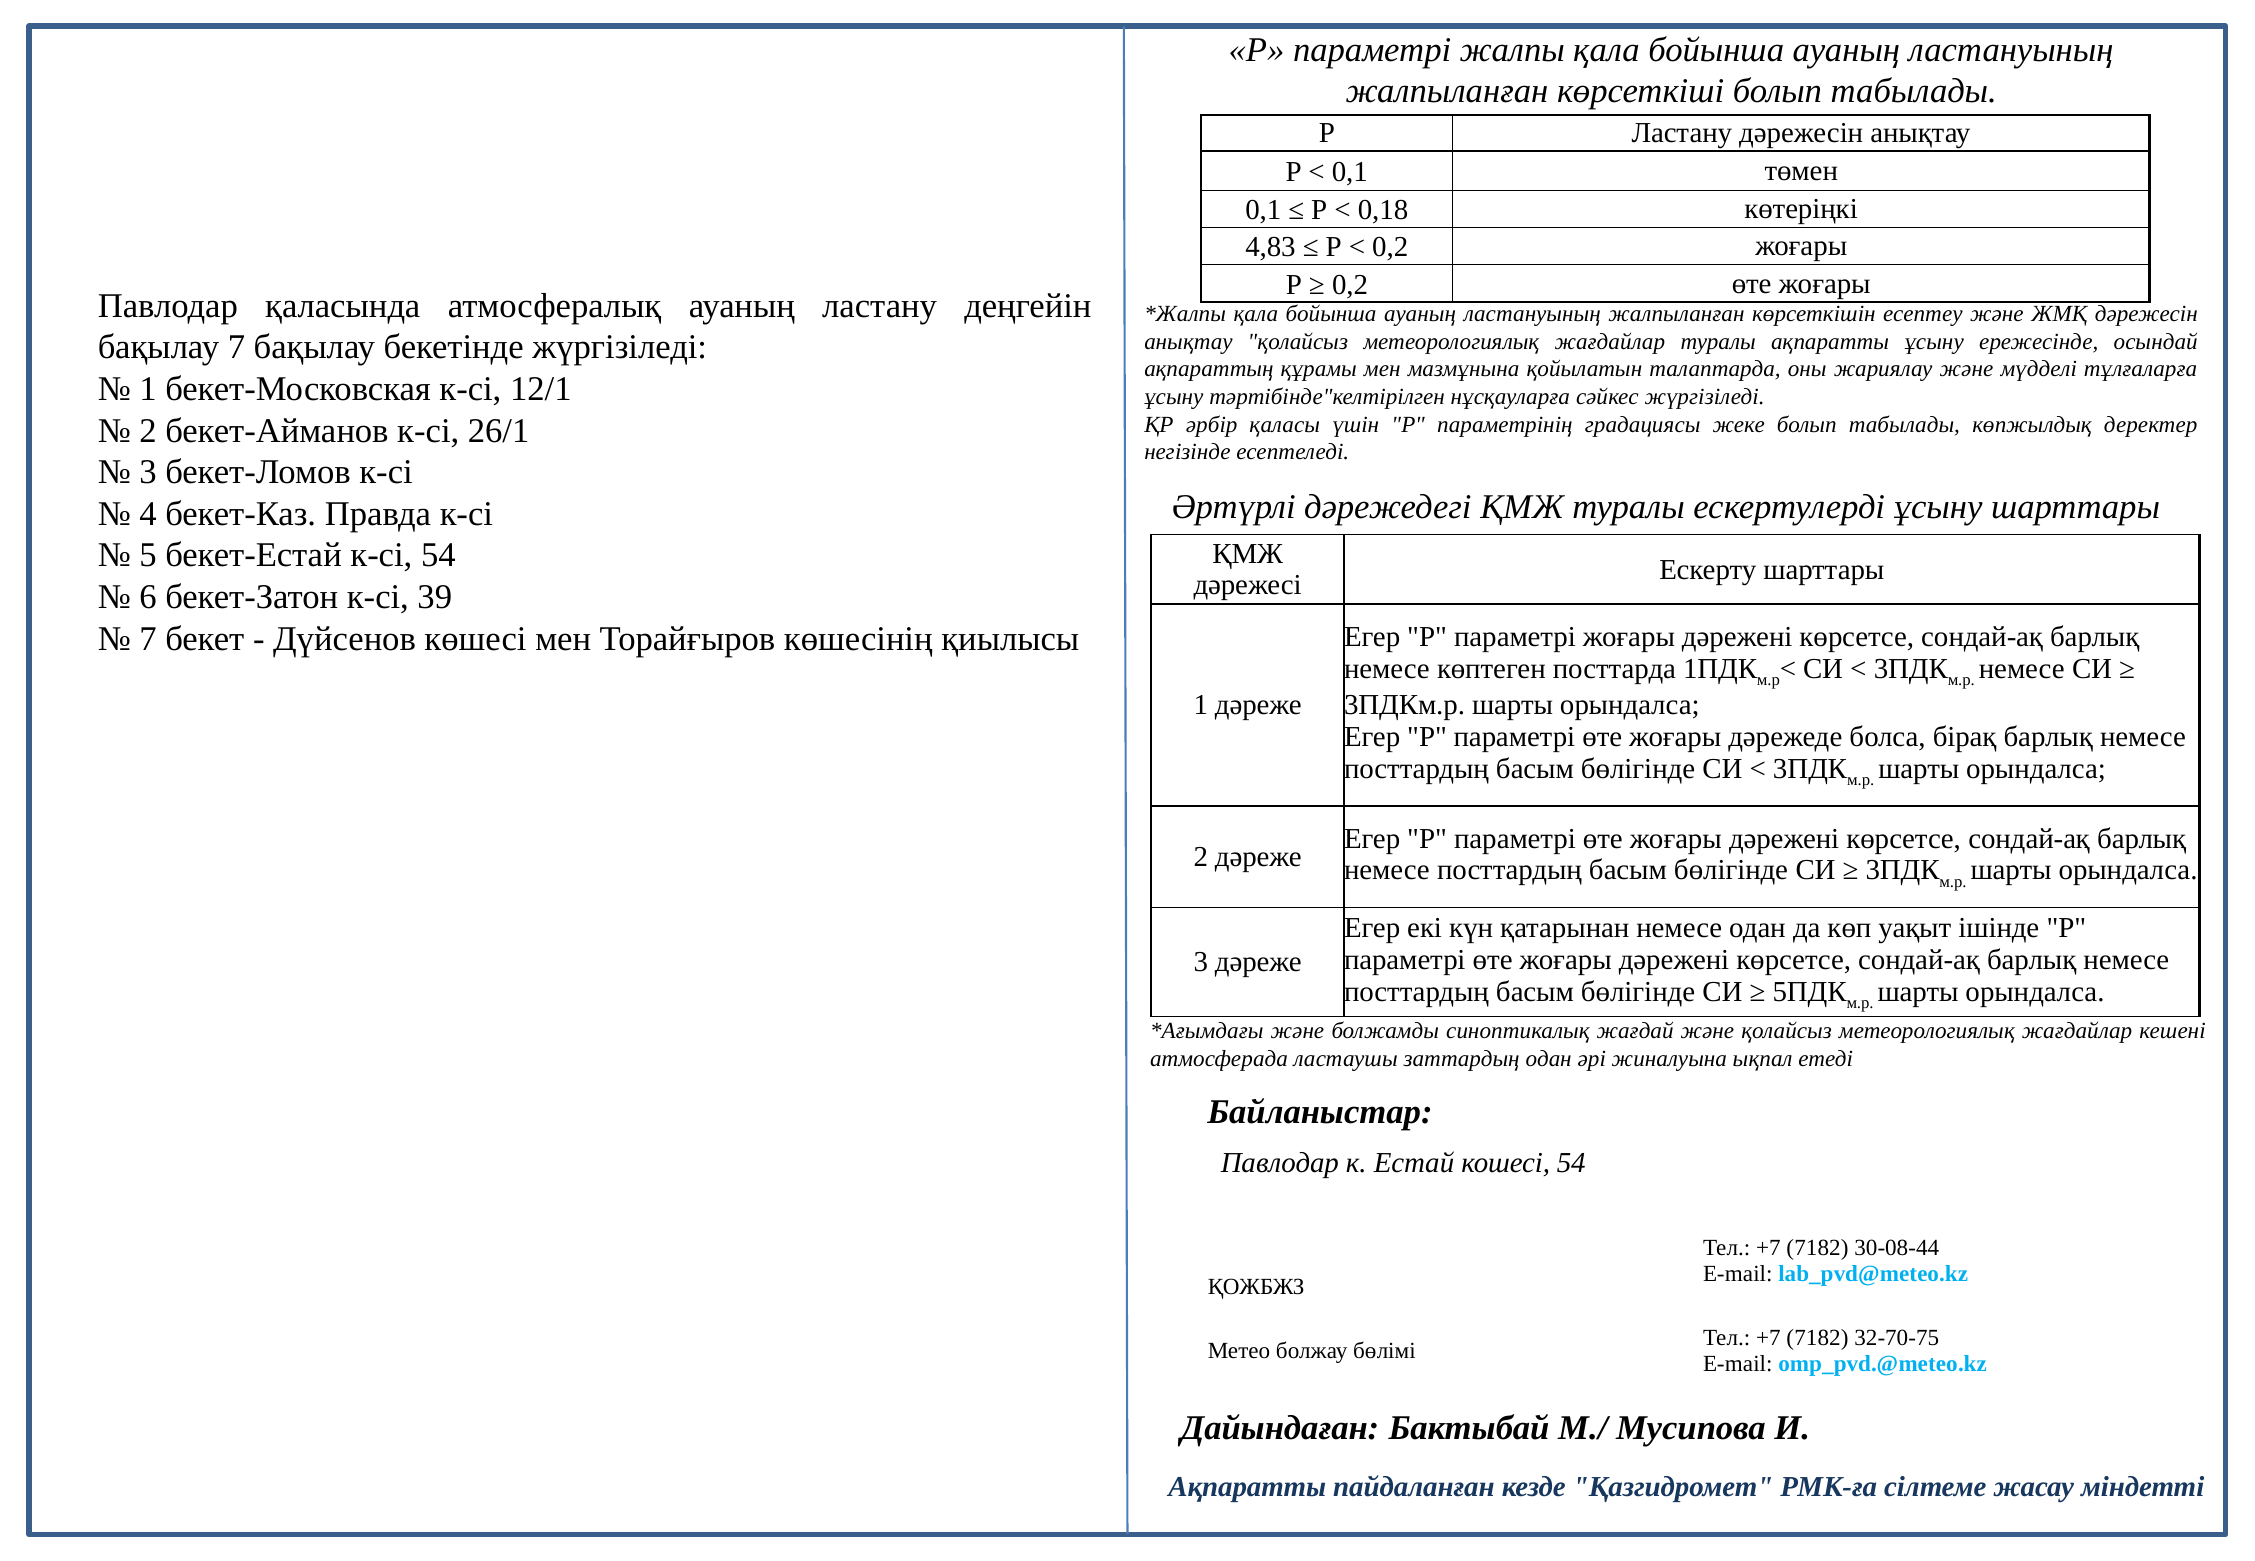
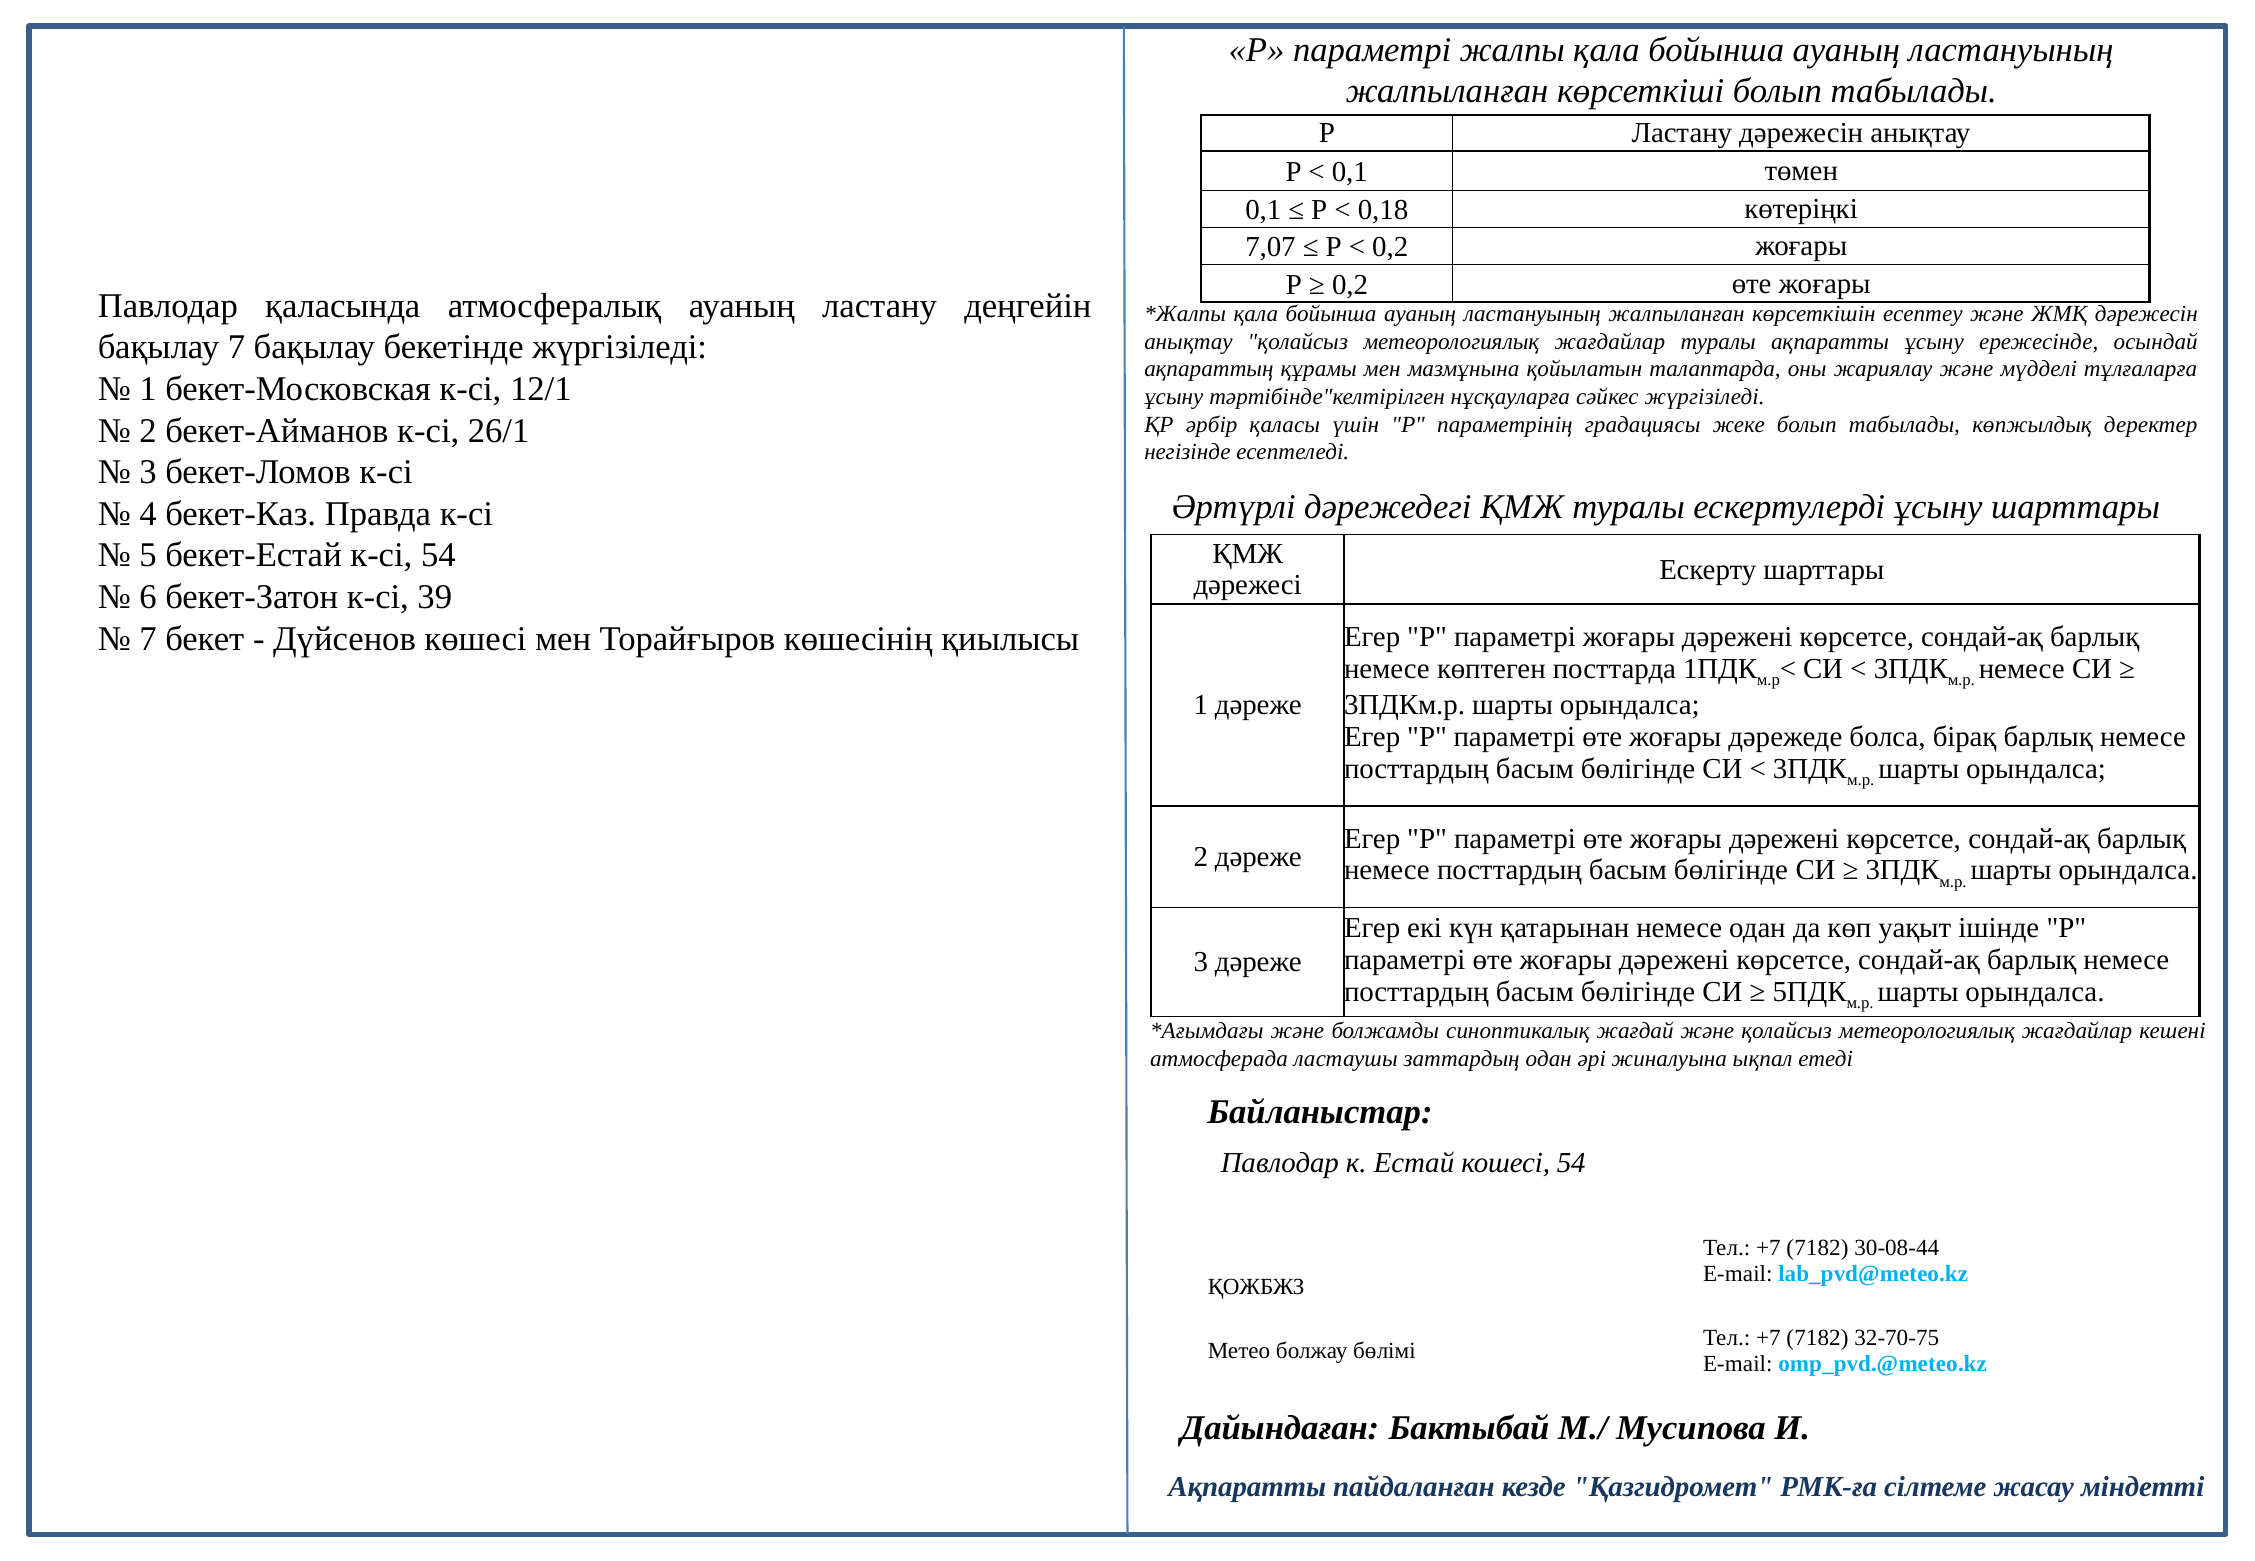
4,83: 4,83 -> 7,07
